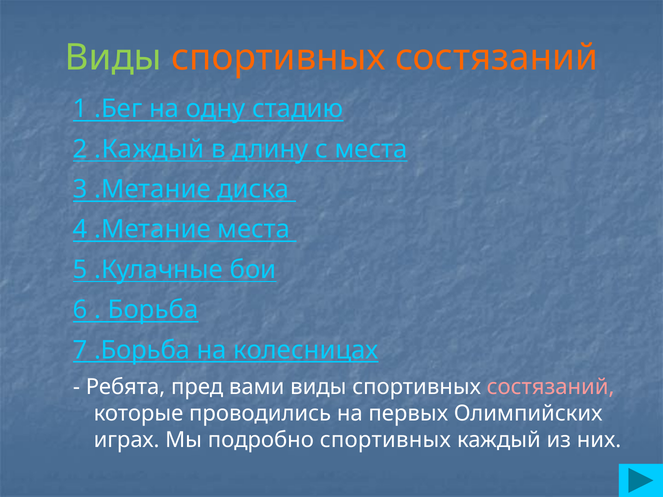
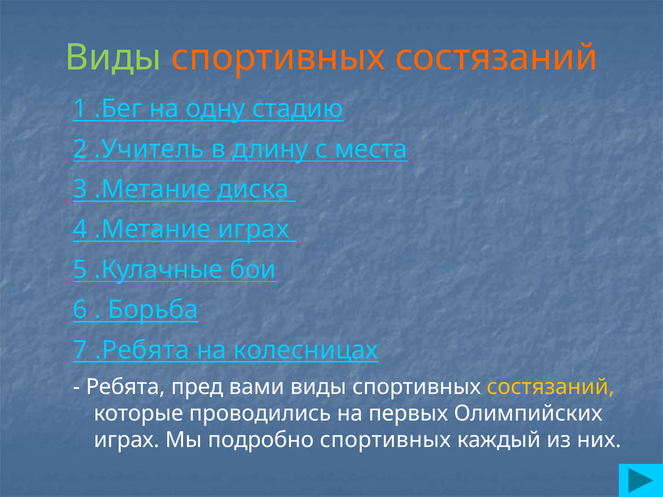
.Каждый: .Каждый -> .Учитель
.Метание места: места -> играх
.Борьба: .Борьба -> .Ребята
состязаний at (551, 387) colour: pink -> yellow
